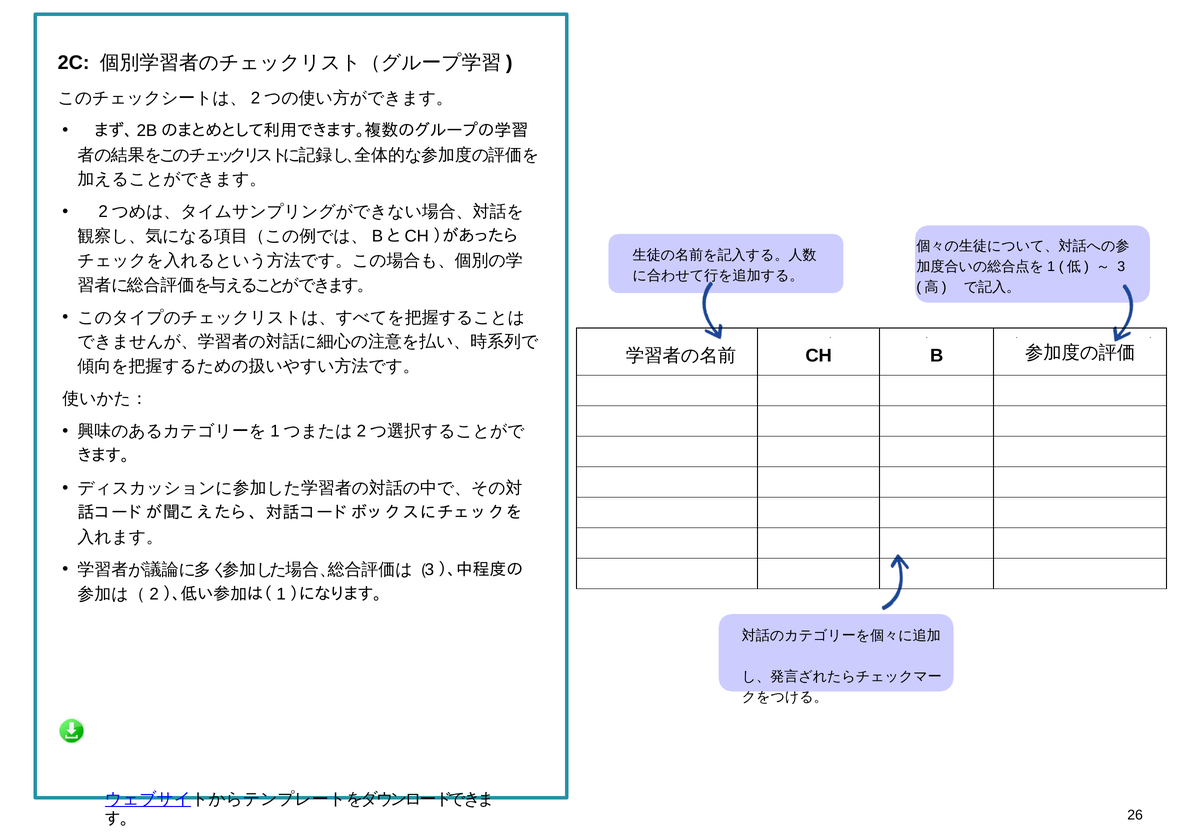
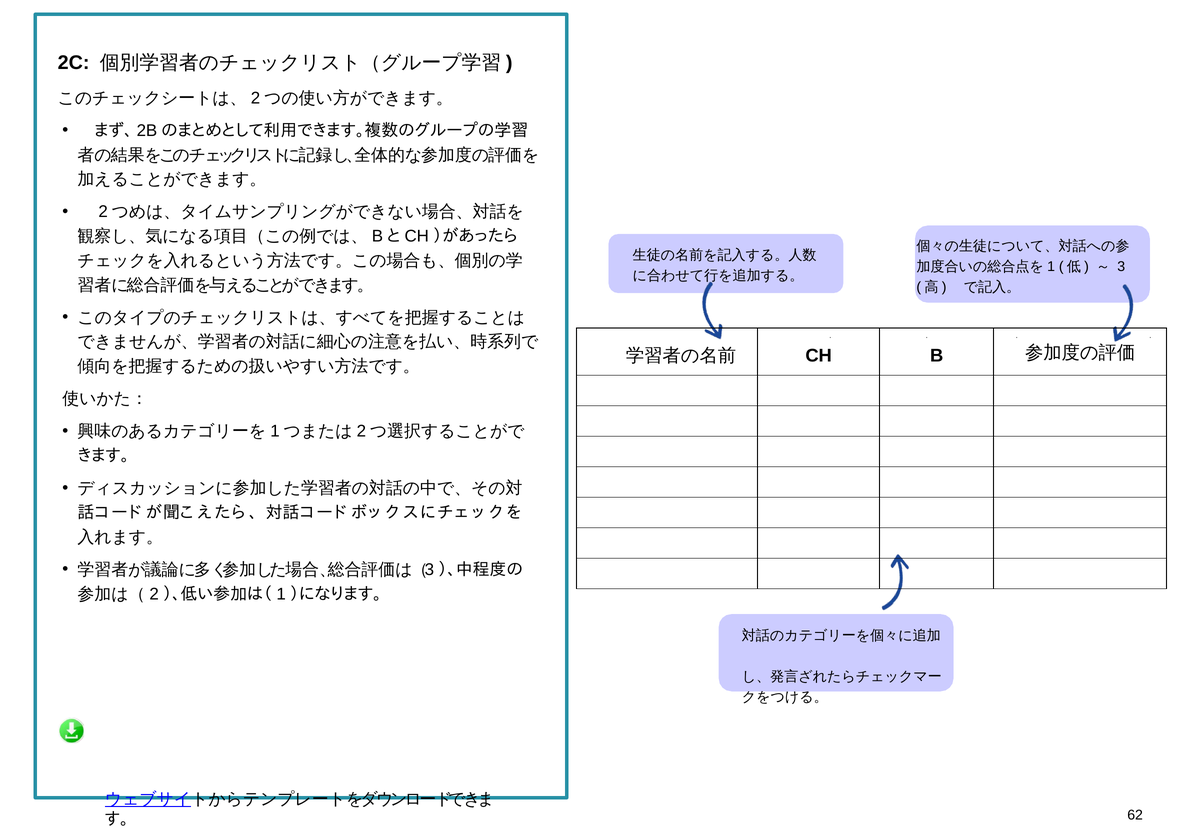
26: 26 -> 62
